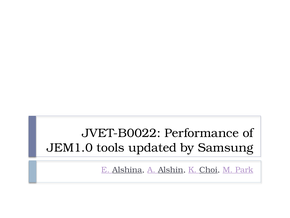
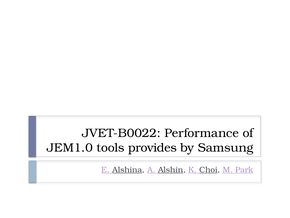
updated: updated -> provides
